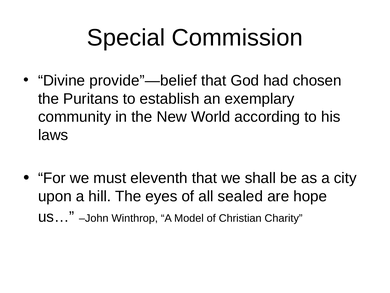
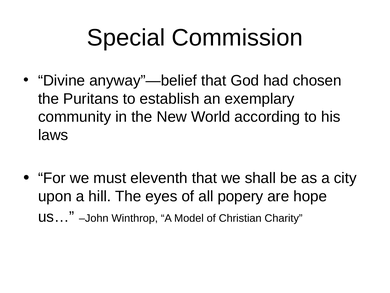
provide”—belief: provide”—belief -> anyway”—belief
sealed: sealed -> popery
